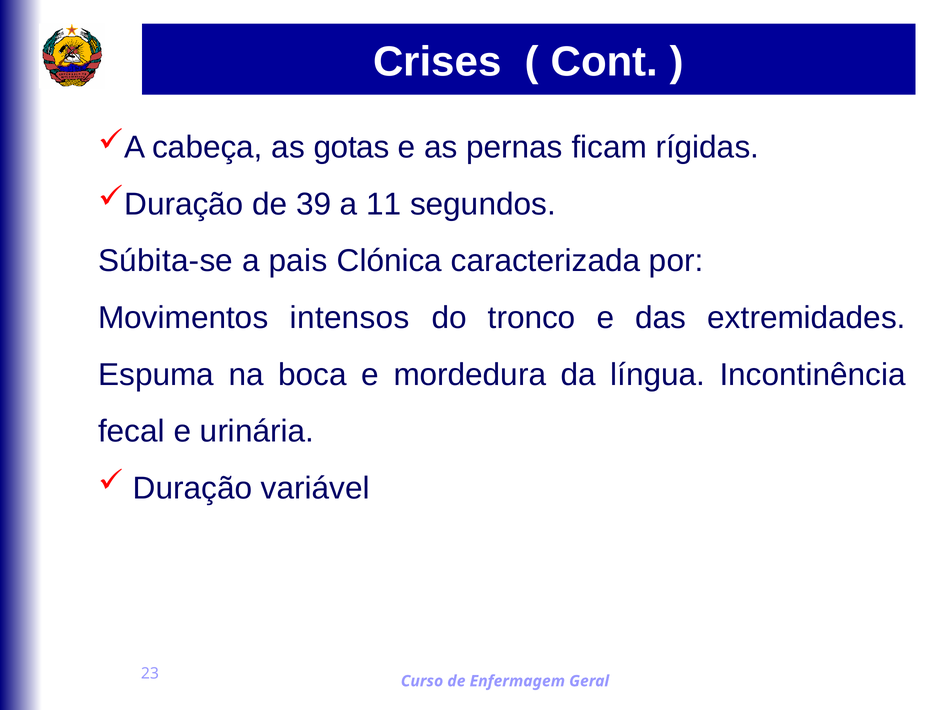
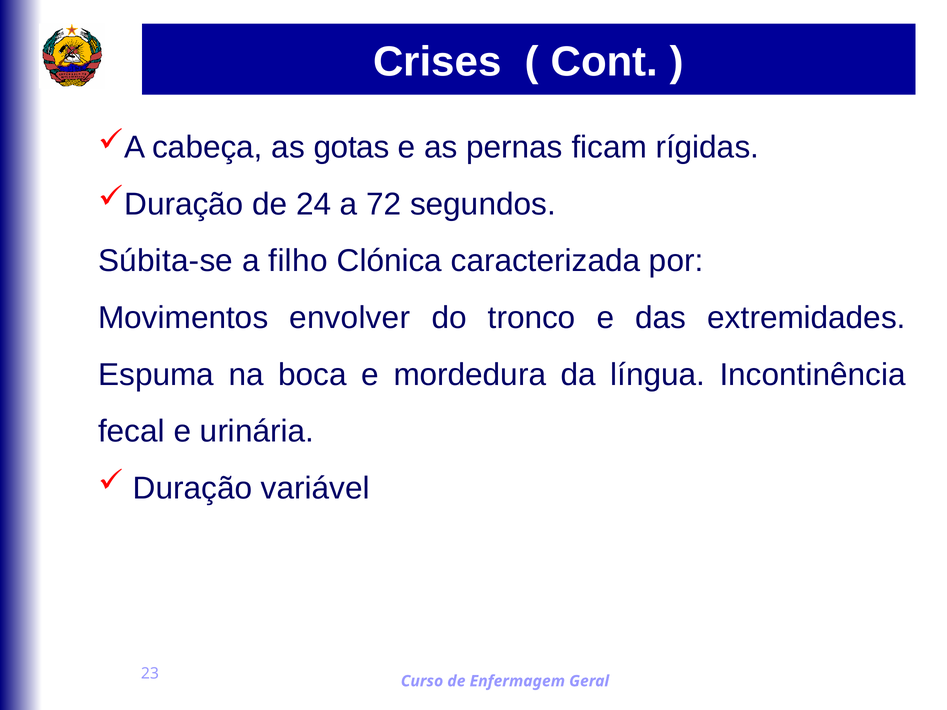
39: 39 -> 24
11: 11 -> 72
pais: pais -> filho
intensos: intensos -> envolver
